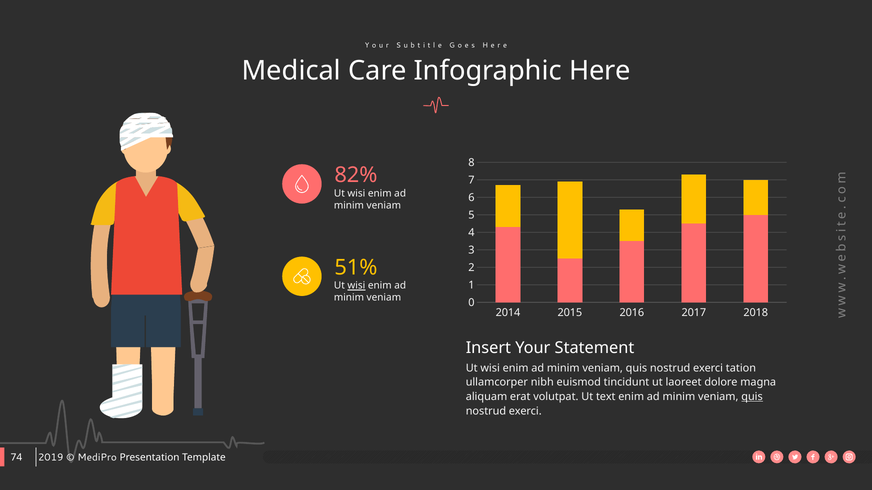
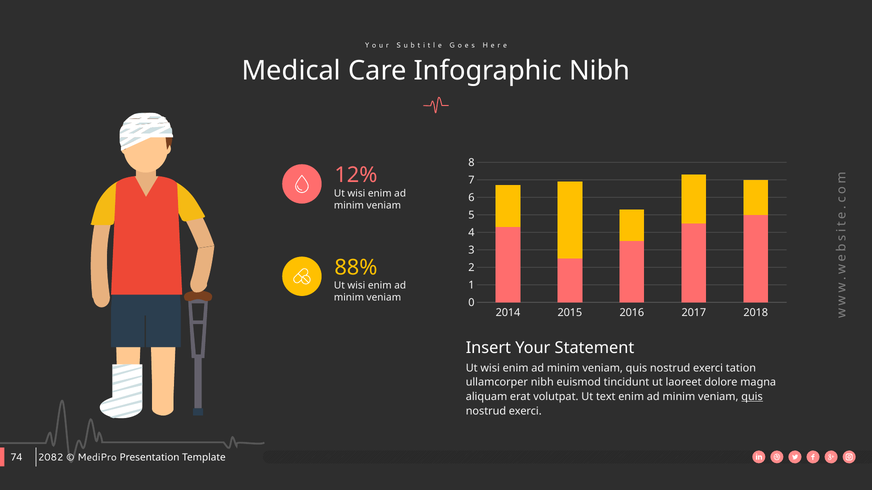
Infographic Here: Here -> Nibh
82%: 82% -> 12%
51%: 51% -> 88%
wisi at (356, 286) underline: present -> none
2019: 2019 -> 2082
